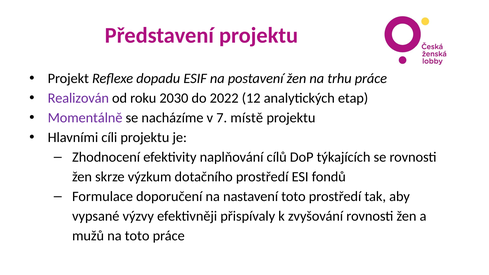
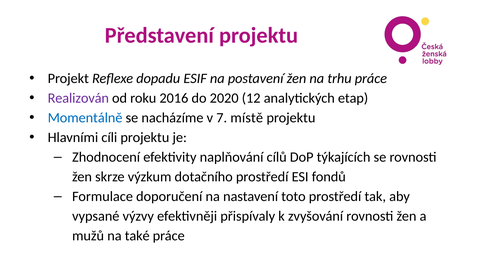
2030: 2030 -> 2016
2022: 2022 -> 2020
Momentálně colour: purple -> blue
na toto: toto -> také
